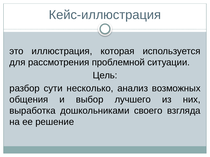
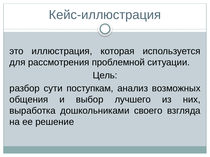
несколько: несколько -> поступкам
